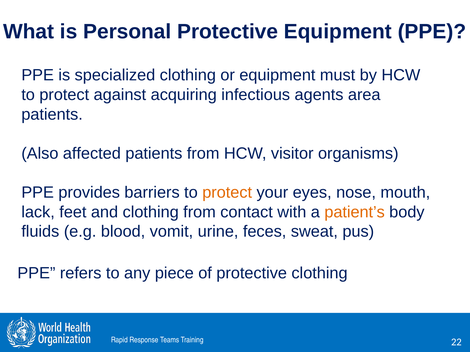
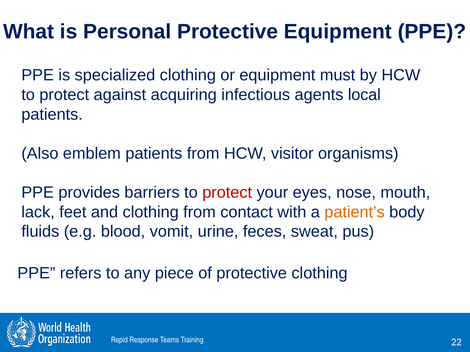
area: area -> local
affected: affected -> emblem
protect at (227, 193) colour: orange -> red
